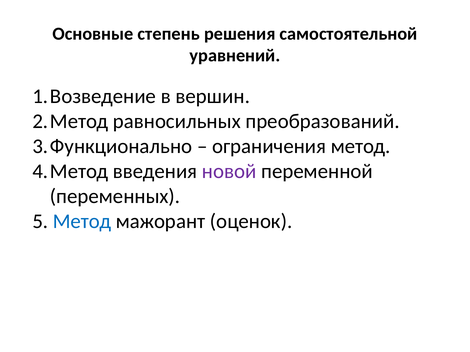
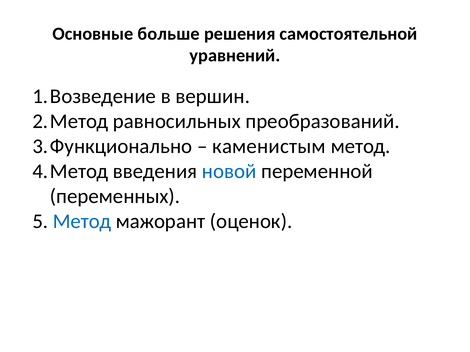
степень: степень -> больше
ограничения: ограничения -> каменистым
новой colour: purple -> blue
